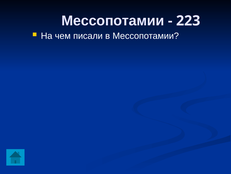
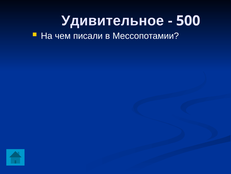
Мессопотамии at (113, 21): Мессопотамии -> Удивительное
223: 223 -> 500
